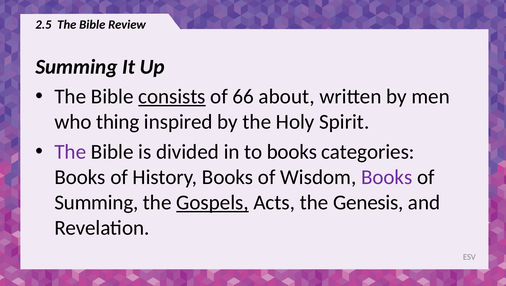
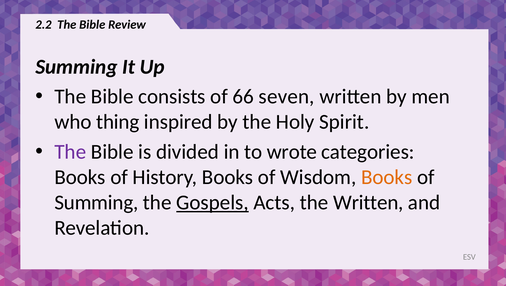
2.5: 2.5 -> 2.2
consists underline: present -> none
about: about -> seven
to books: books -> wrote
Books at (387, 177) colour: purple -> orange
the Genesis: Genesis -> Written
